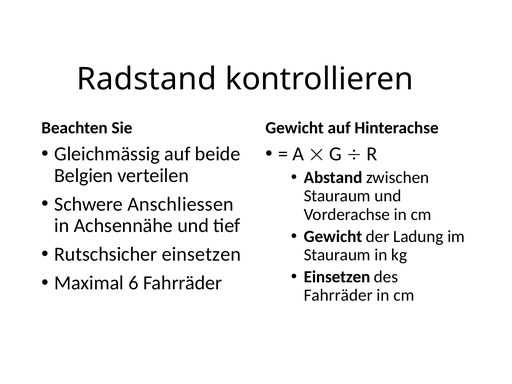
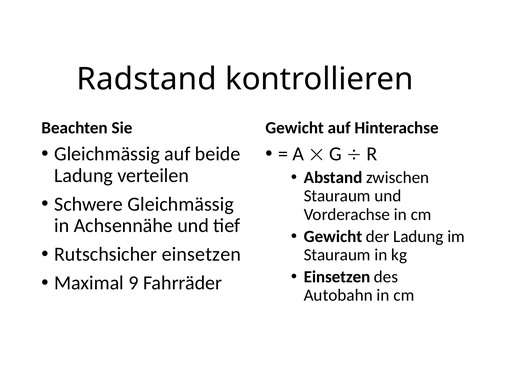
Belgien at (84, 175): Belgien -> Ladung
Schwere Anschliessen: Anschliessen -> Gleichmässig
6: 6 -> 9
Fahrräder at (338, 295): Fahrräder -> Autobahn
